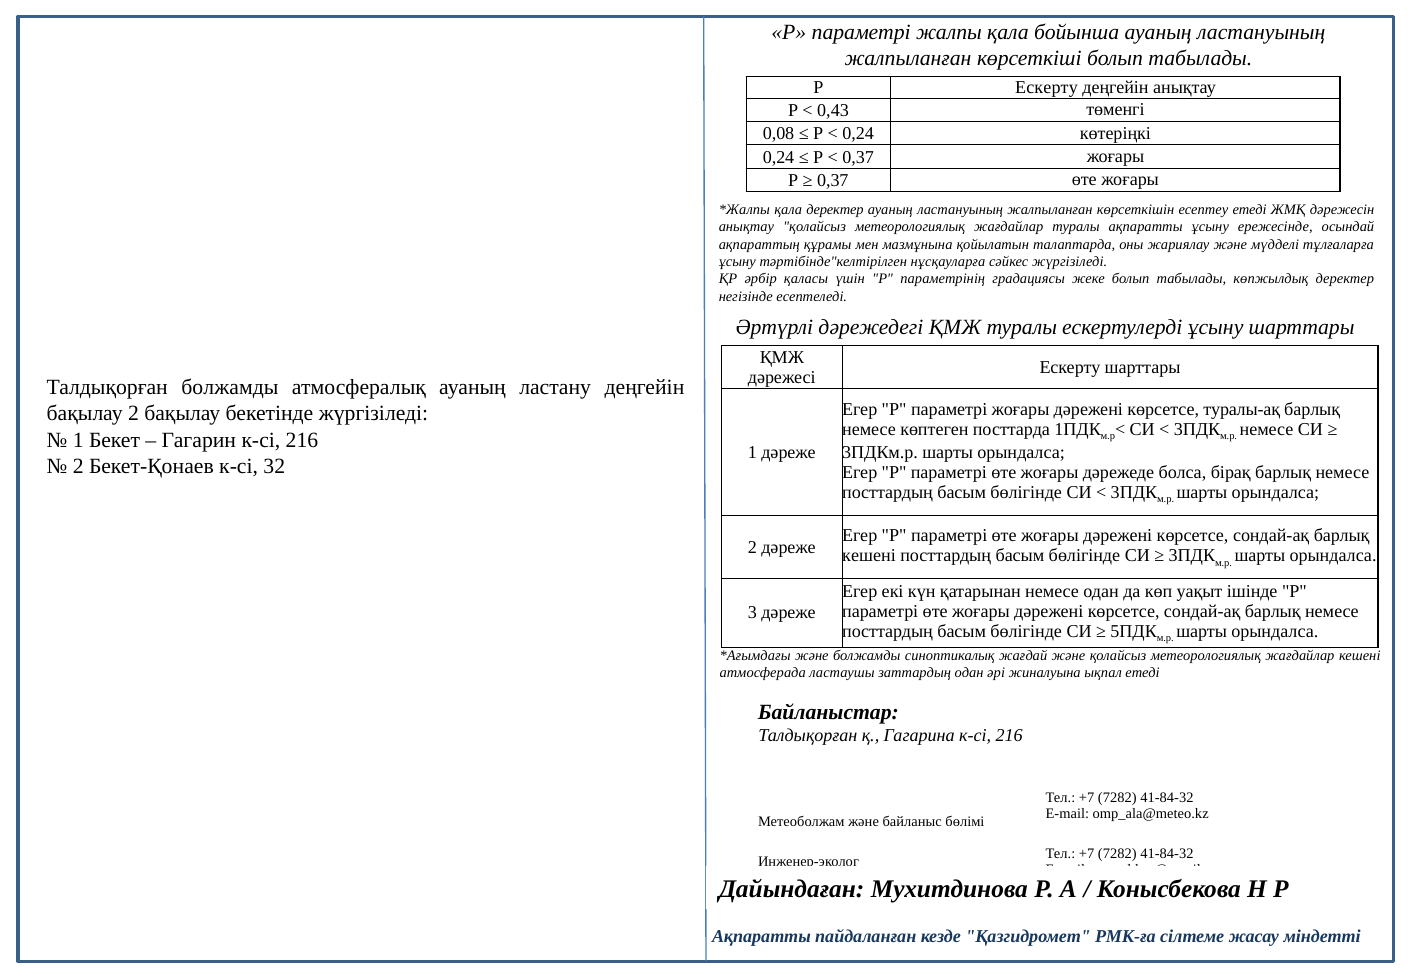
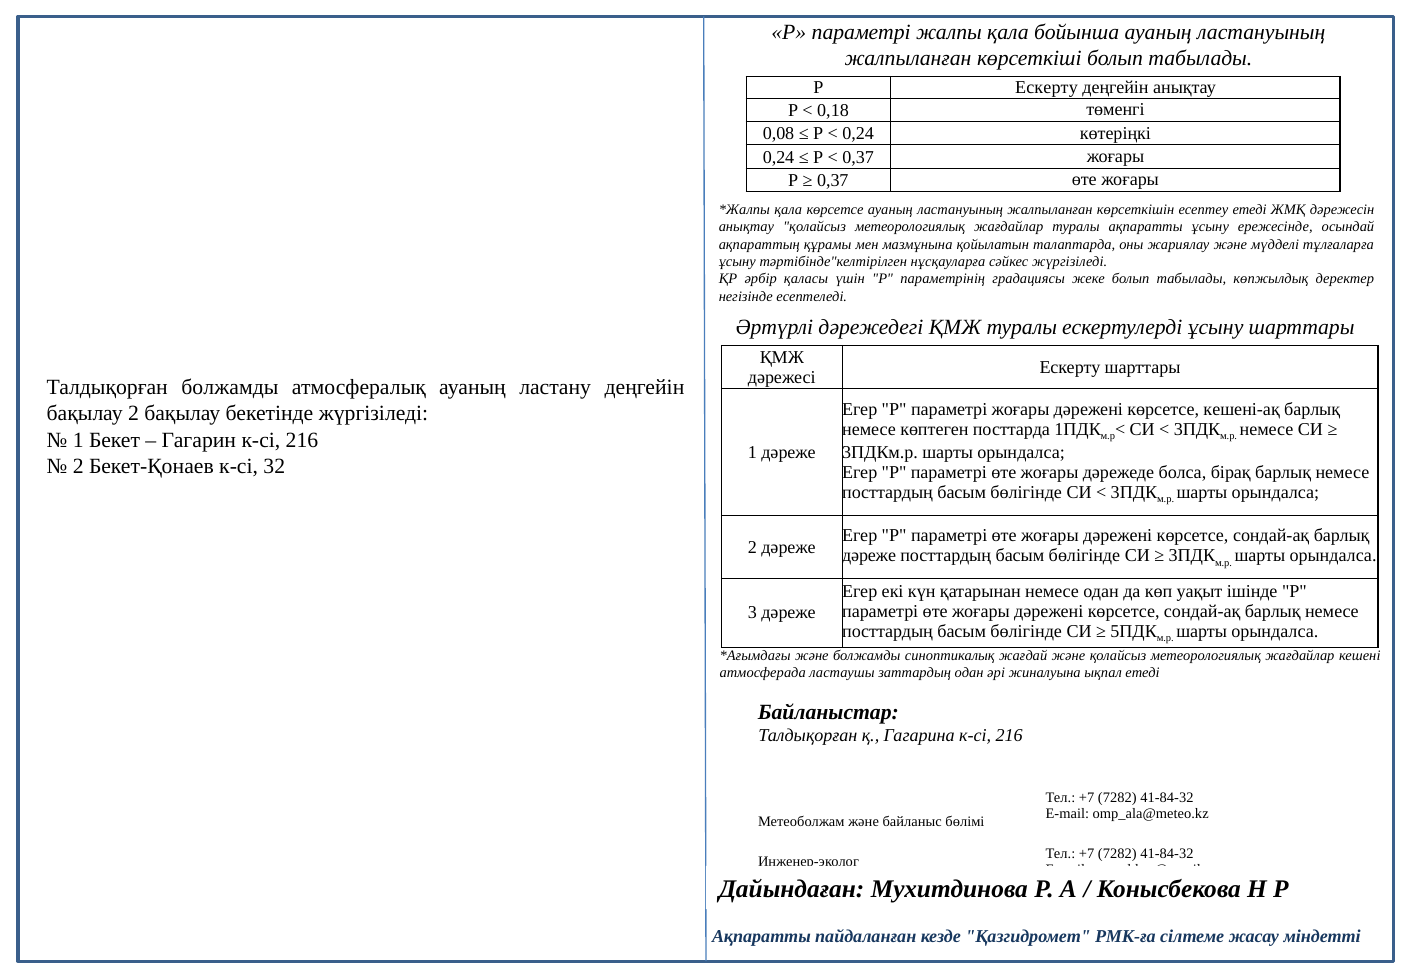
0,43: 0,43 -> 0,18
қала деректер: деректер -> көрсетсе
туралы-ақ: туралы-ақ -> кешені-ақ
кешені at (869, 555): кешені -> дәреже
